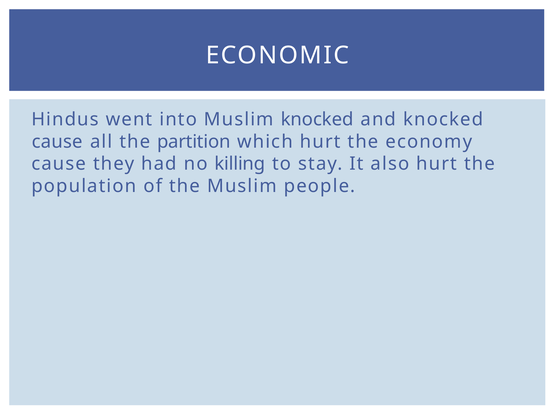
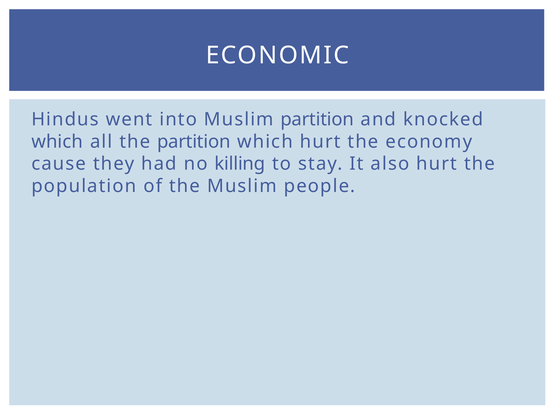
Muslim knocked: knocked -> partition
cause at (57, 142): cause -> which
